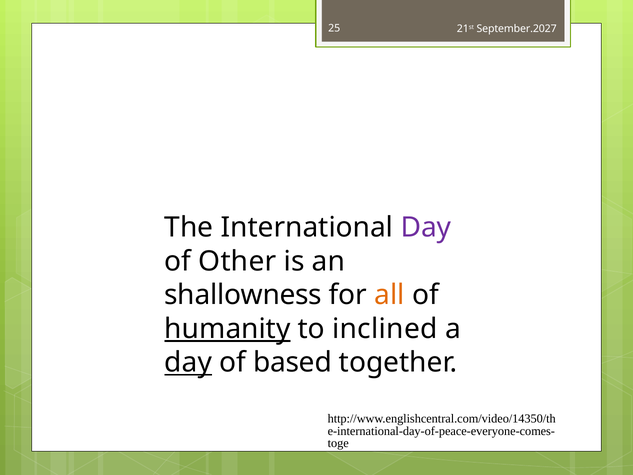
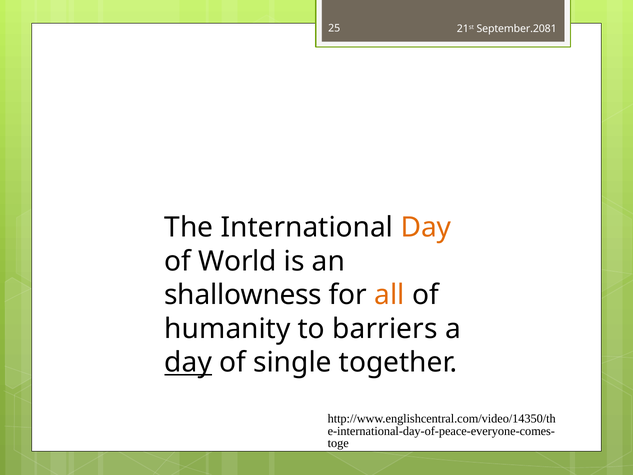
September.2027: September.2027 -> September.2081
Day at (426, 227) colour: purple -> orange
Other: Other -> World
humanity underline: present -> none
inclined: inclined -> barriers
based: based -> single
